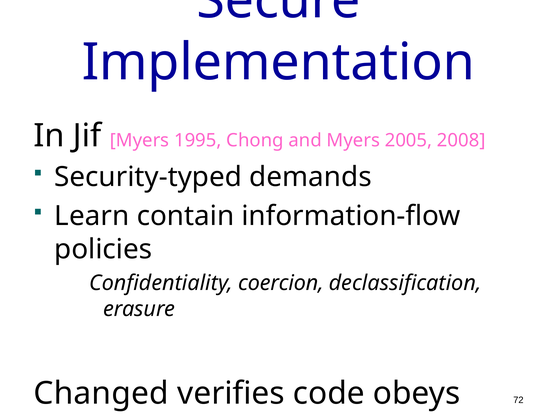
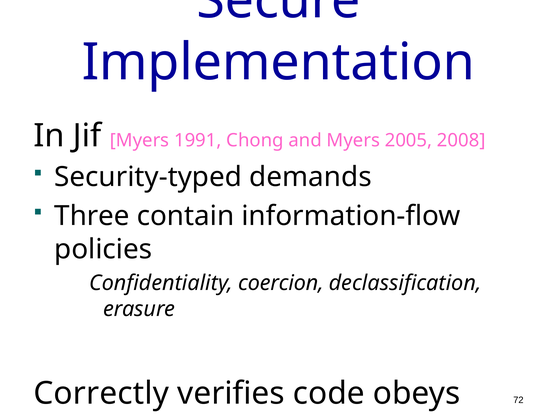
1995: 1995 -> 1991
Learn: Learn -> Three
Changed: Changed -> Correctly
